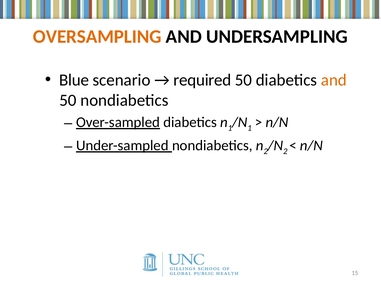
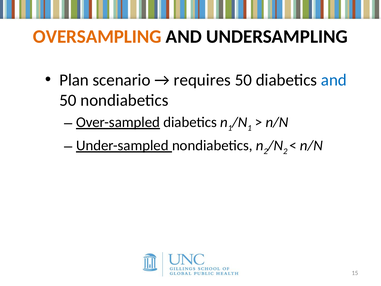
Blue: Blue -> Plan
required: required -> requires
and at (334, 80) colour: orange -> blue
